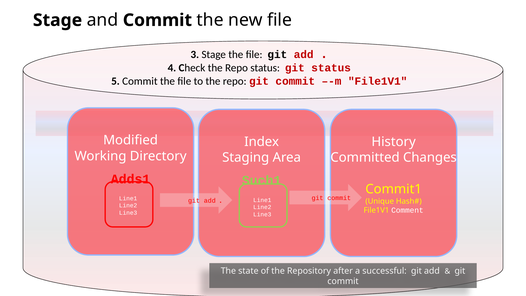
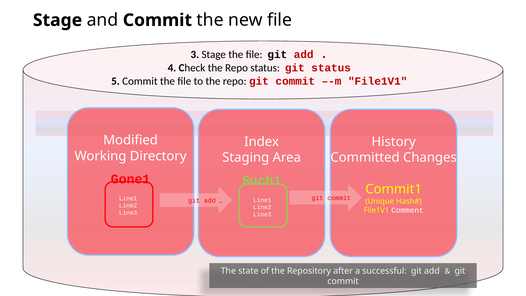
Adds1: Adds1 -> Gone1
